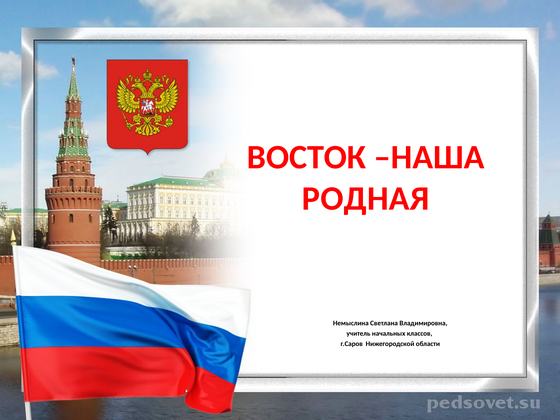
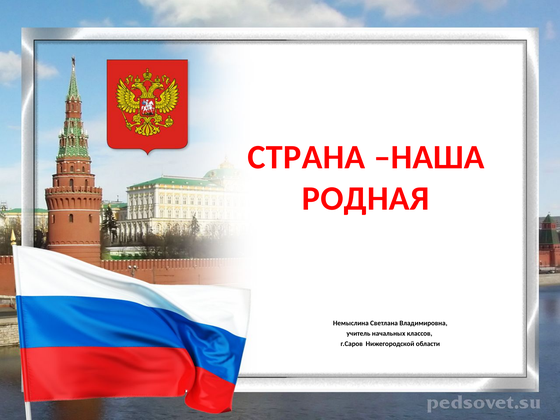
ВОСТОК: ВОСТОК -> СТРАНА
